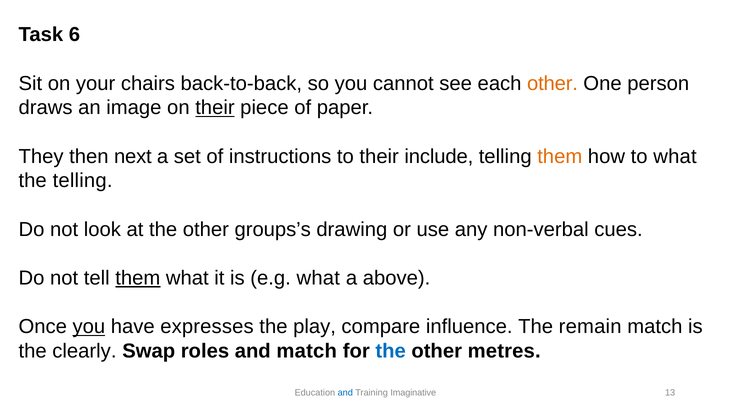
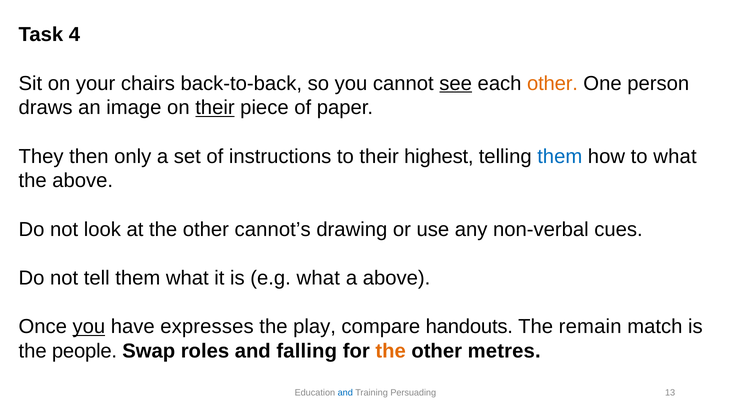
6: 6 -> 4
see underline: none -> present
next: next -> only
include: include -> highest
them at (560, 157) colour: orange -> blue
the telling: telling -> above
groups’s: groups’s -> cannot’s
them at (138, 278) underline: present -> none
influence: influence -> handouts
clearly: clearly -> people
and match: match -> falling
the at (391, 351) colour: blue -> orange
Imaginative: Imaginative -> Persuading
